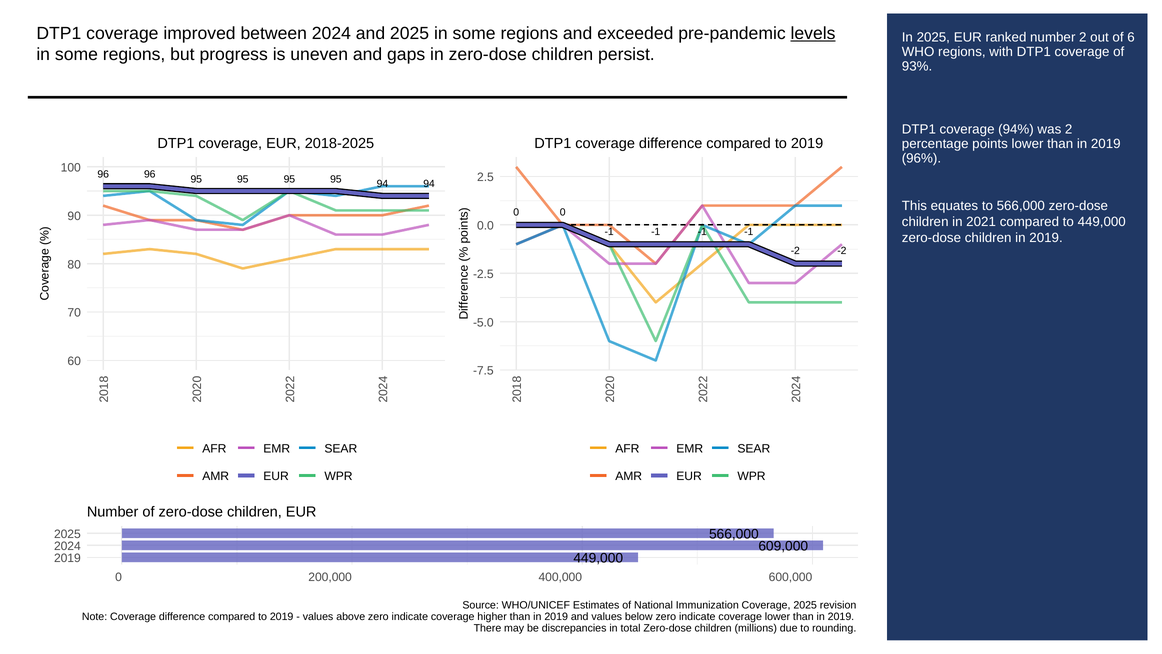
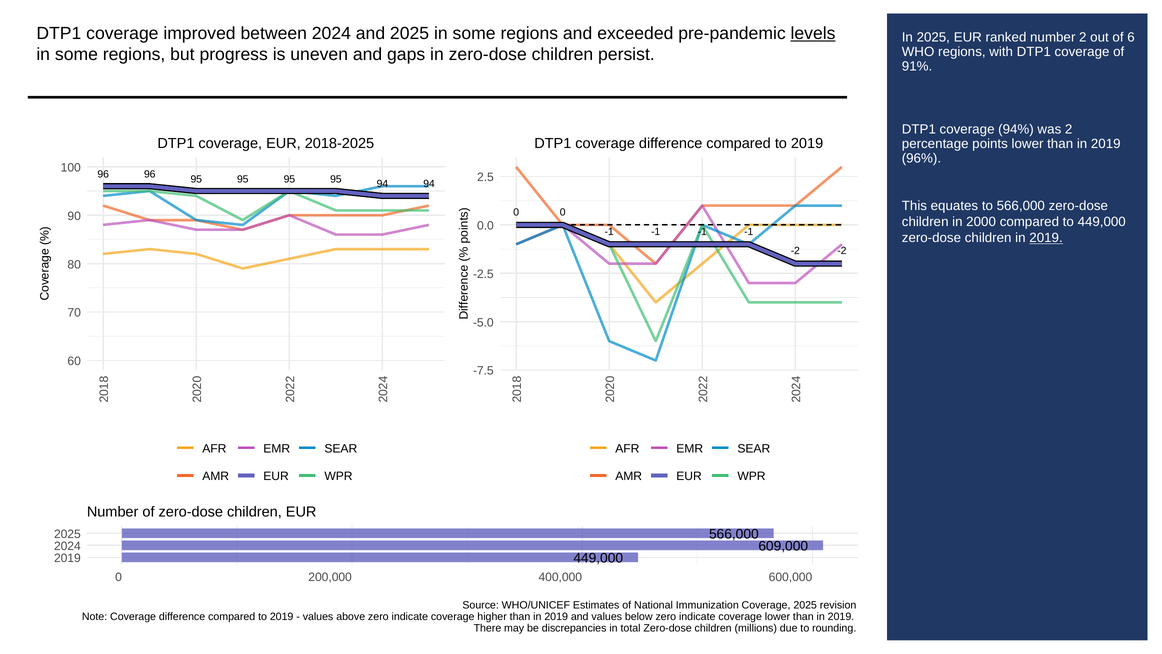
93%: 93% -> 91%
2021: 2021 -> 2000
2019 at (1046, 238) underline: none -> present
